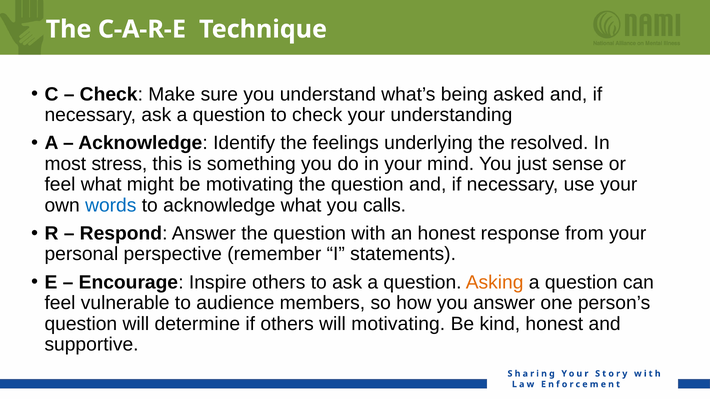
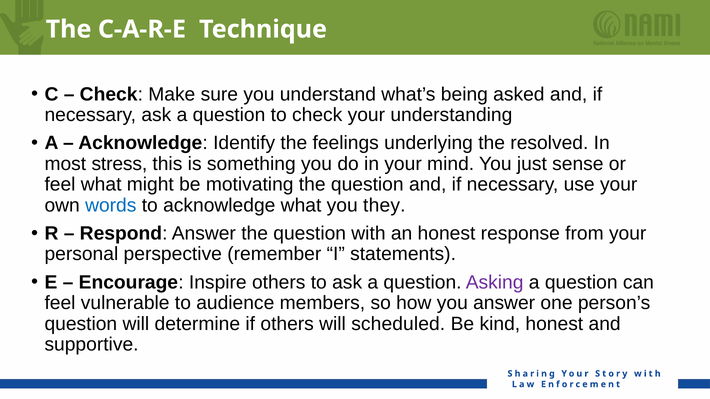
calls: calls -> they
Asking colour: orange -> purple
will motivating: motivating -> scheduled
